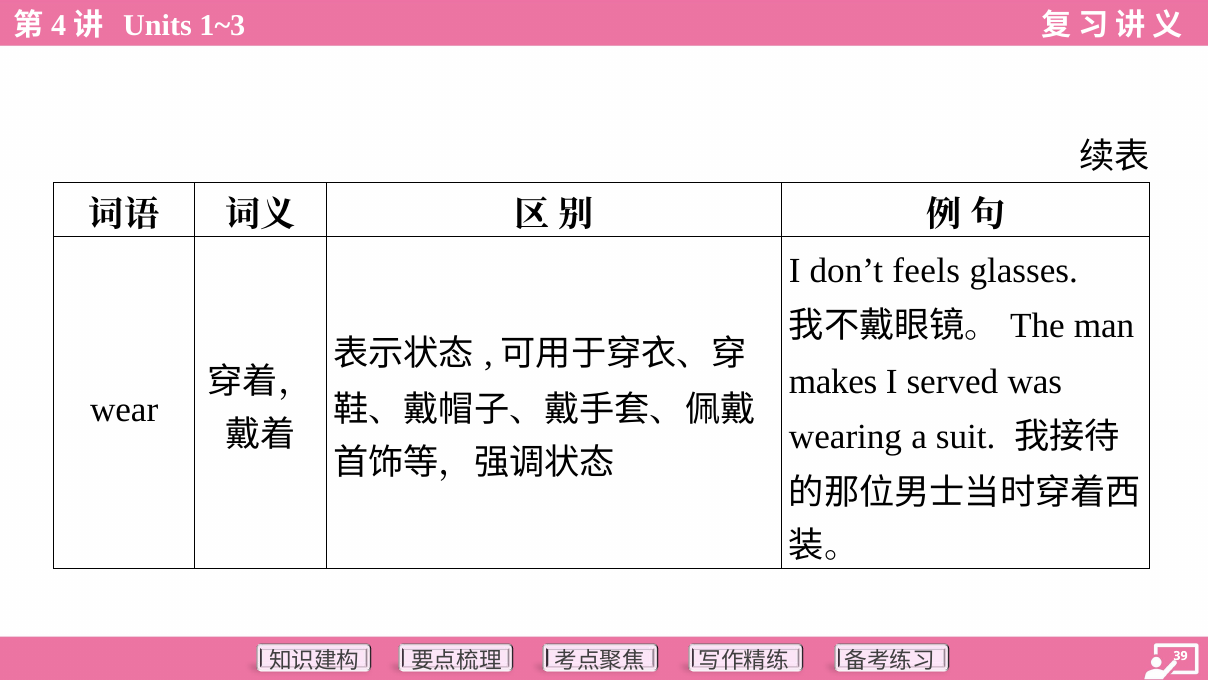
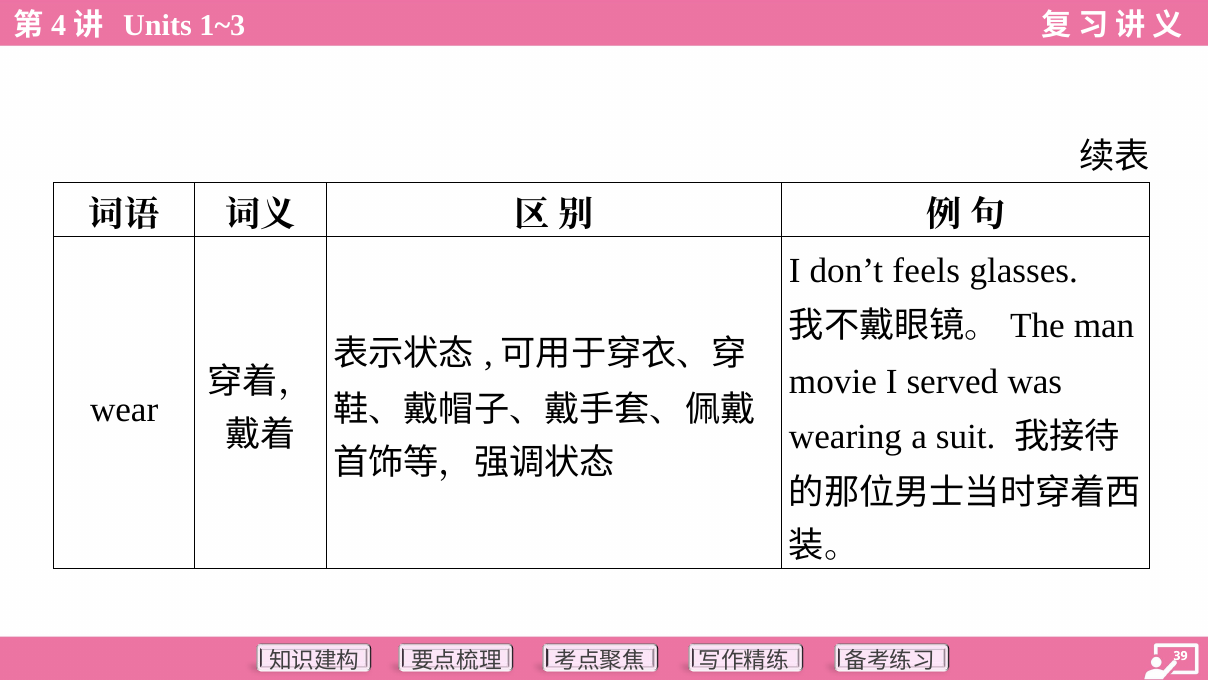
makes: makes -> movie
